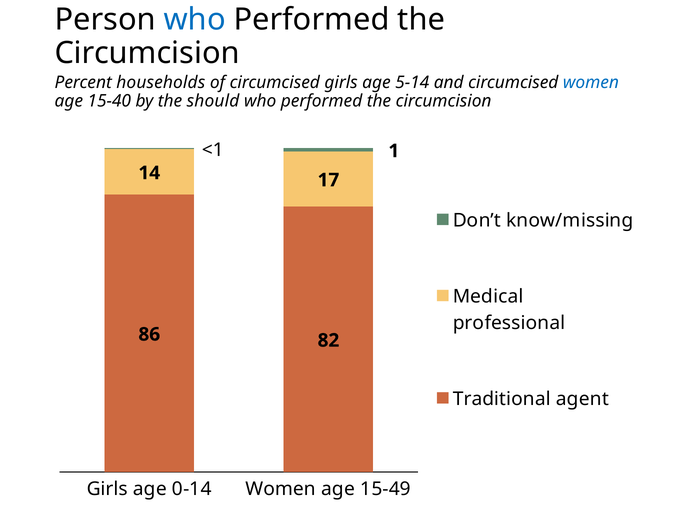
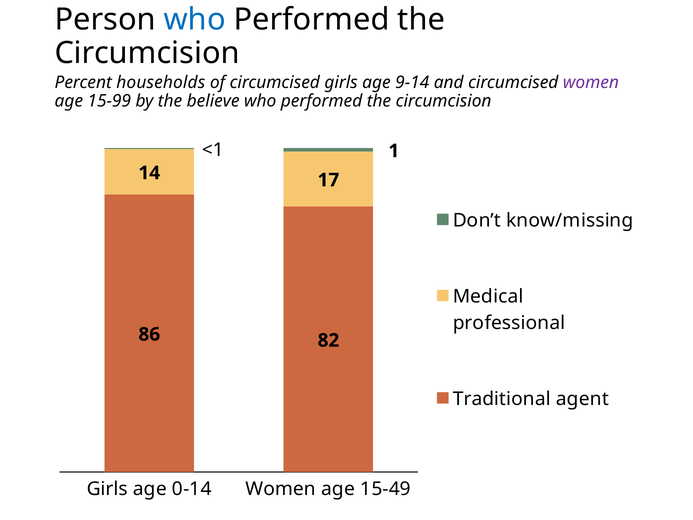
5-14: 5-14 -> 9-14
women at (591, 82) colour: blue -> purple
15-40: 15-40 -> 15-99
should: should -> believe
